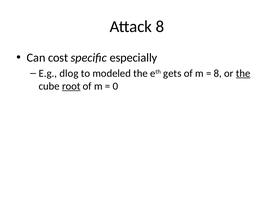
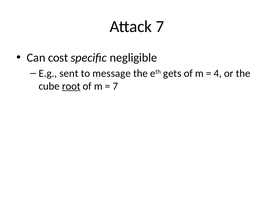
Attack 8: 8 -> 7
especially: especially -> negligible
dlog: dlog -> sent
modeled: modeled -> message
8 at (218, 73): 8 -> 4
the at (243, 73) underline: present -> none
0 at (115, 86): 0 -> 7
